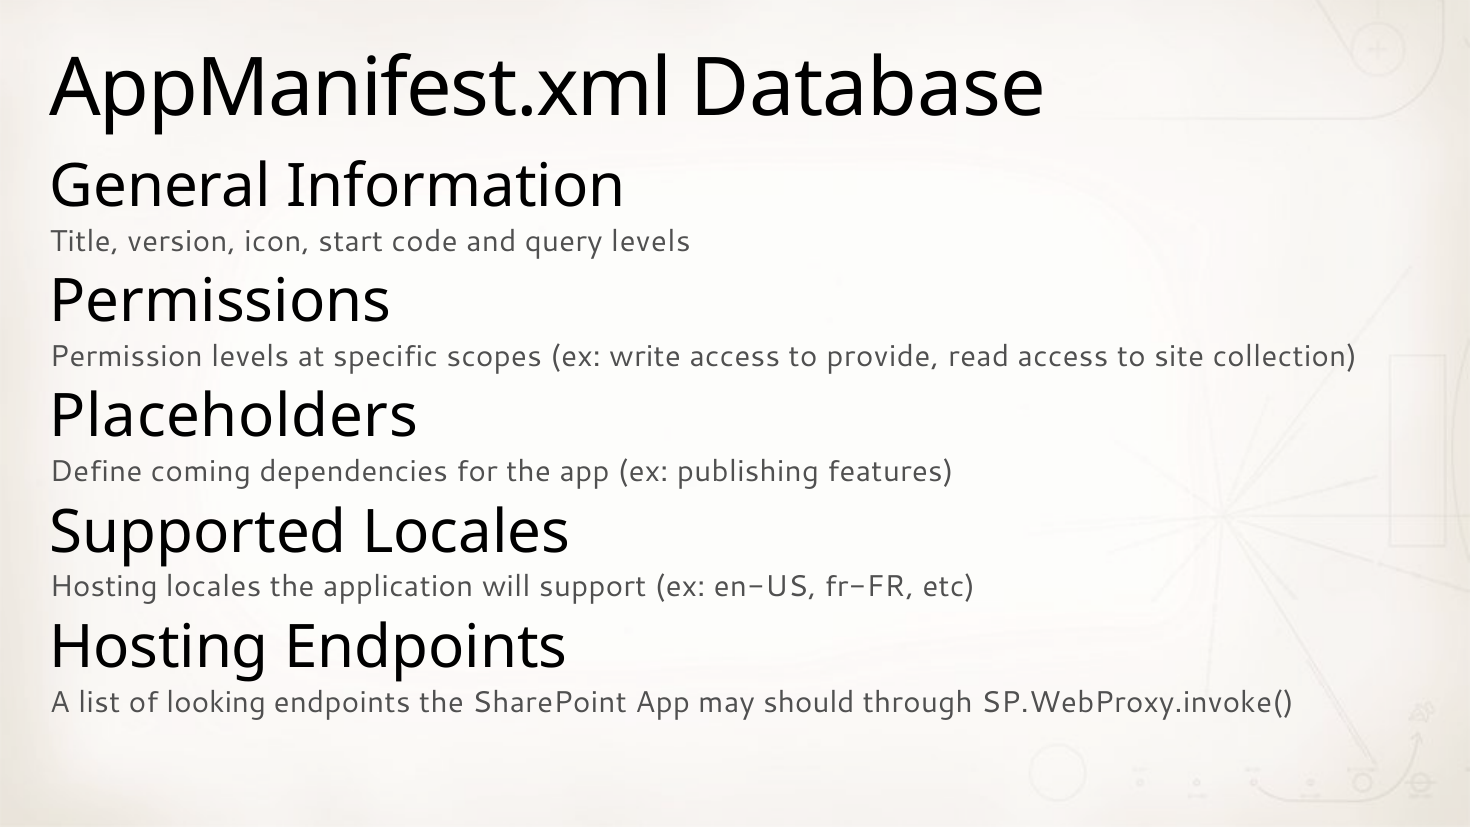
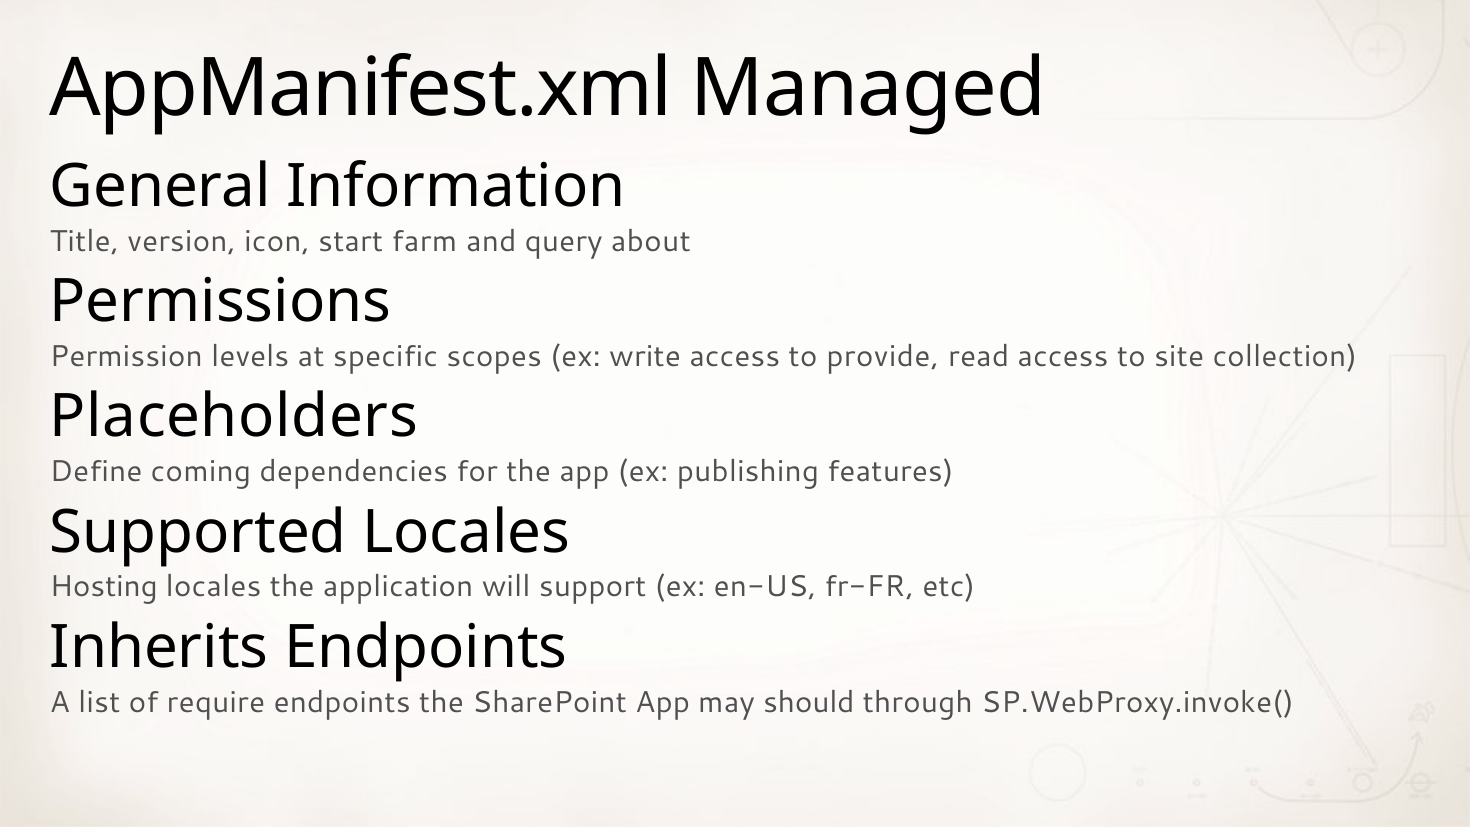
Database: Database -> Managed
code: code -> farm
query levels: levels -> about
Hosting at (159, 647): Hosting -> Inherits
looking: looking -> require
